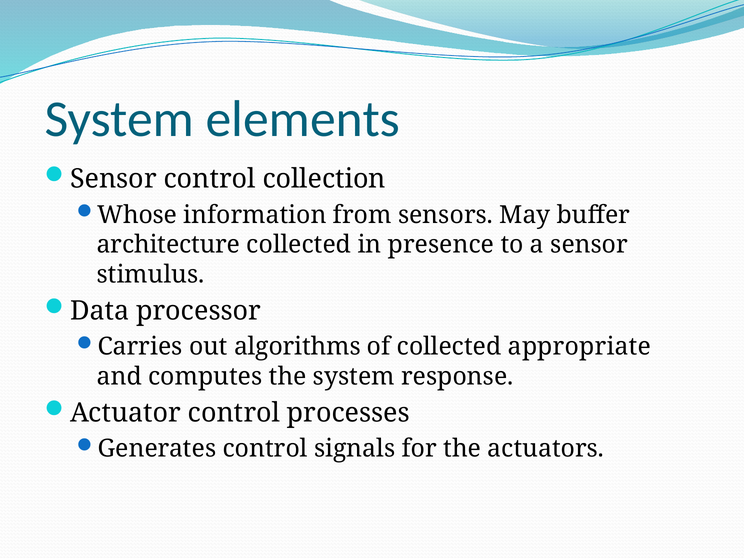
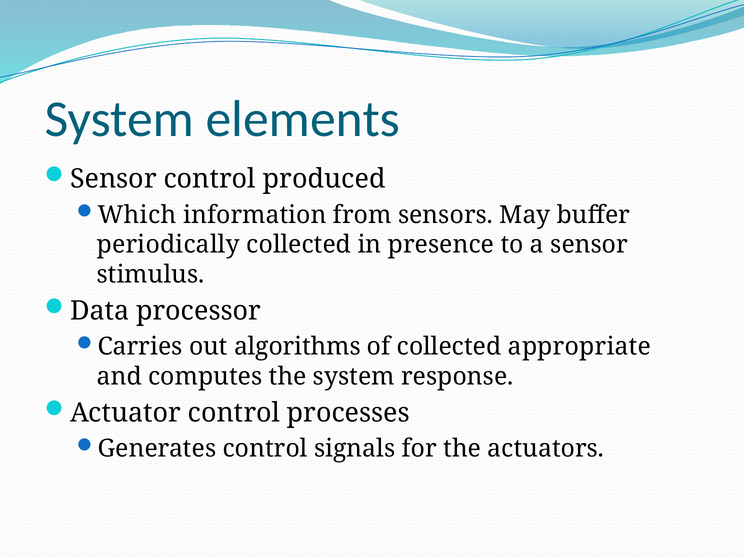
collection: collection -> produced
Whose: Whose -> Which
architecture: architecture -> periodically
